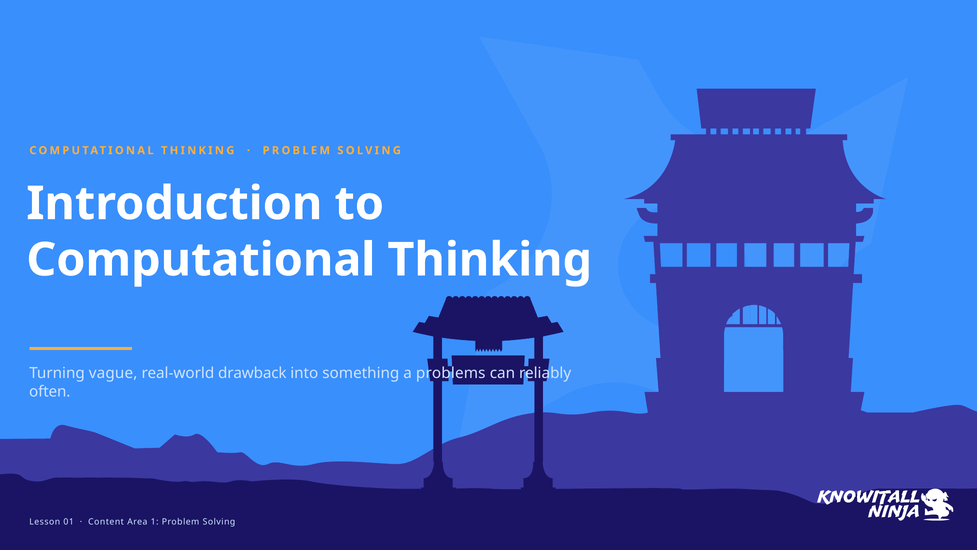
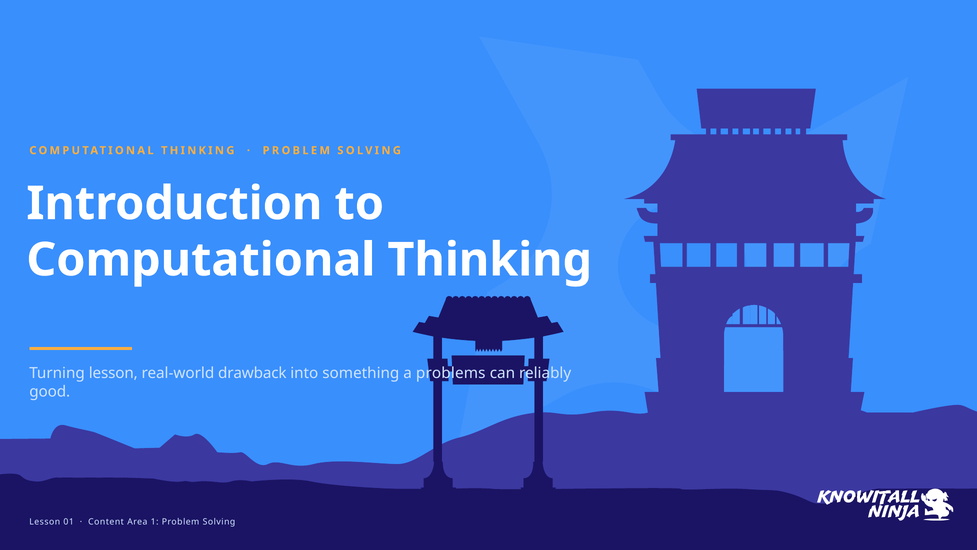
Turning vague: vague -> lesson
often: often -> good
